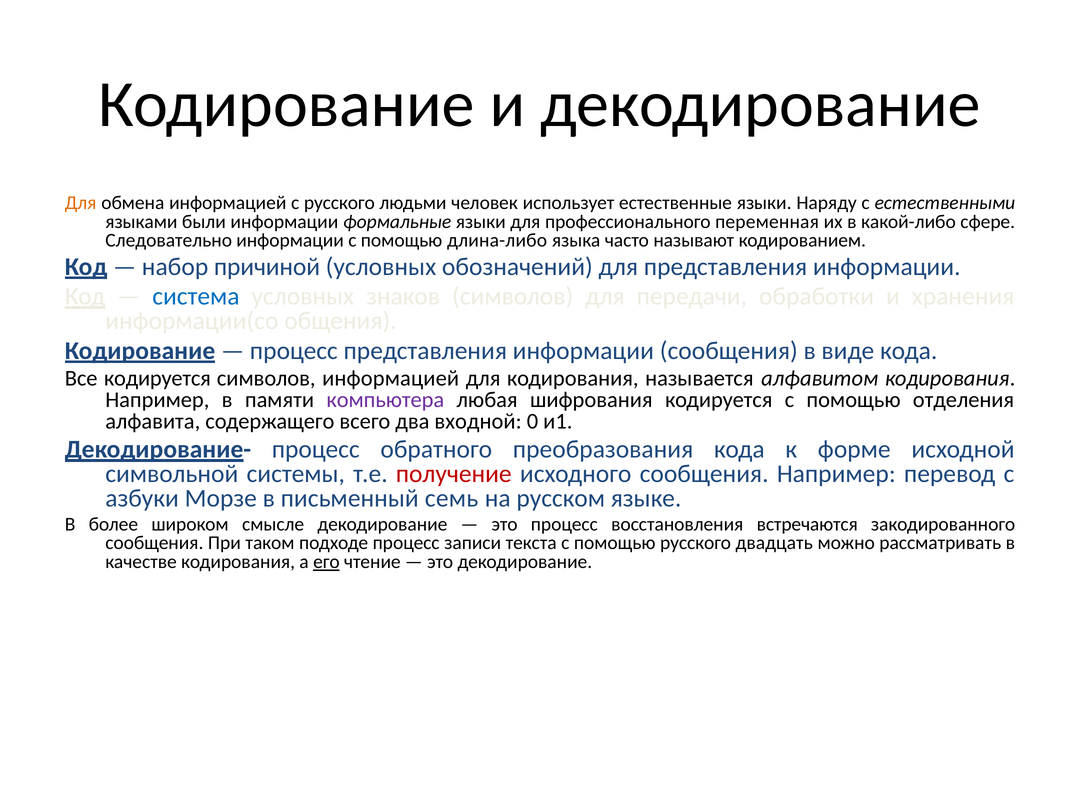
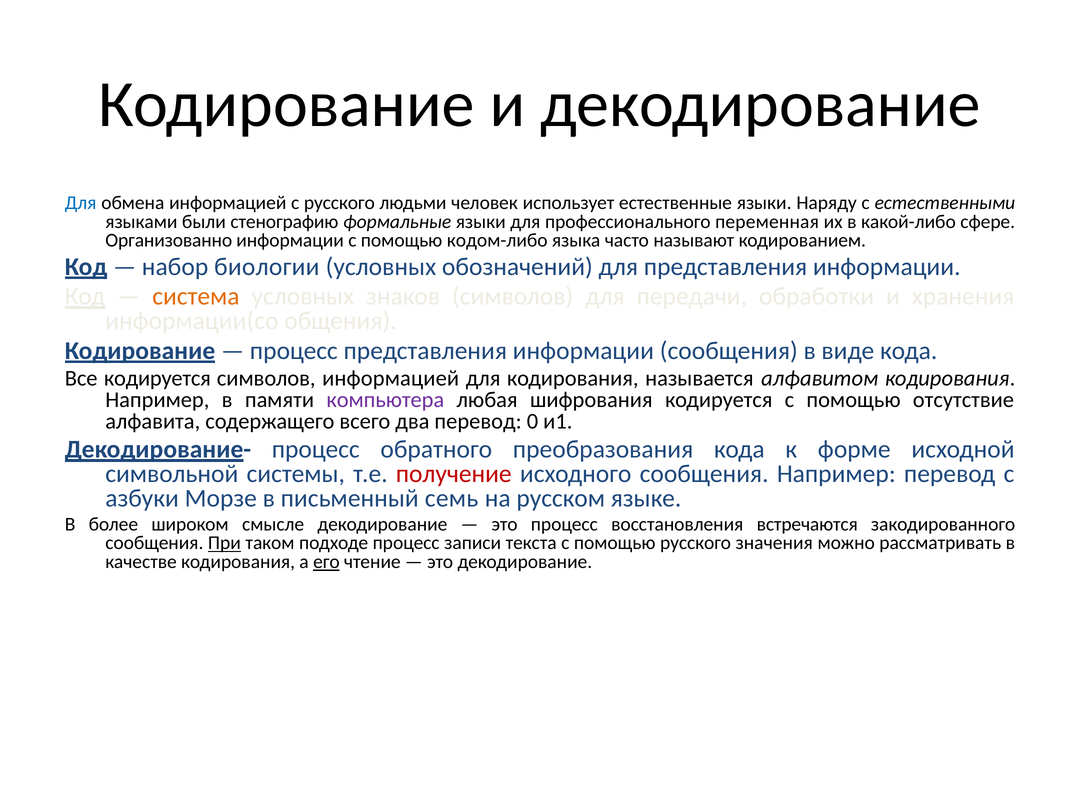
Для at (81, 203) colour: orange -> blue
были информации: информации -> стенографию
Следовательно: Следовательно -> Организованно
длина-либо: длина-либо -> кодом-либо
причиной: причиной -> биологии
система colour: blue -> orange
отделения: отделения -> отсутствие
два входной: входной -> перевод
При underline: none -> present
двадцать: двадцать -> значения
